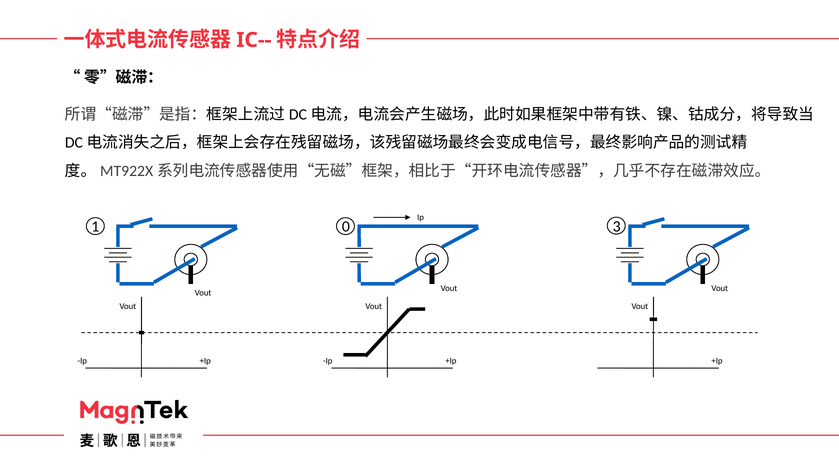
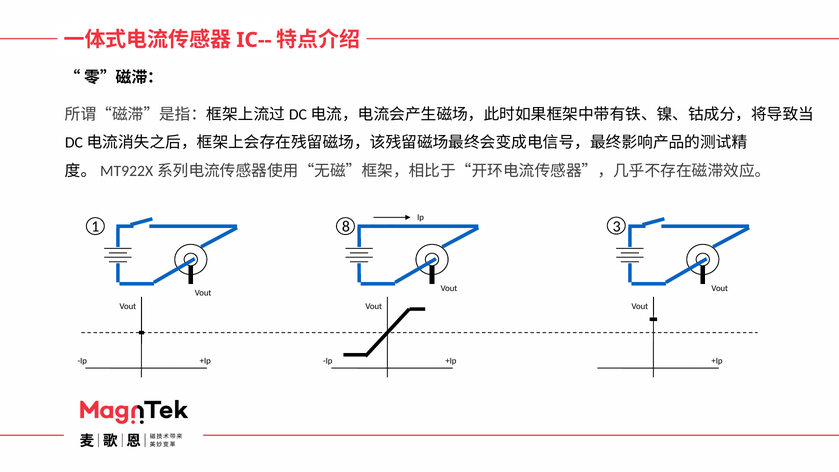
0: 0 -> 8
